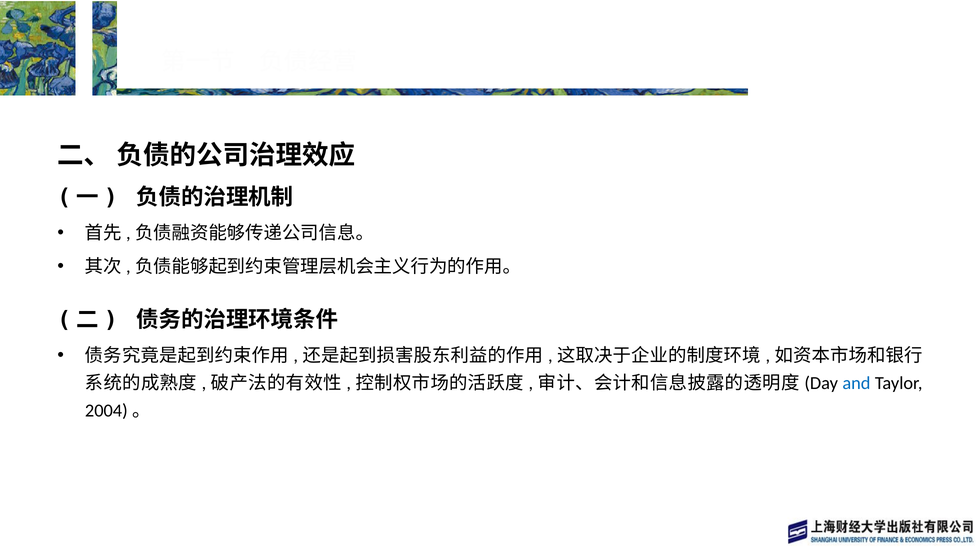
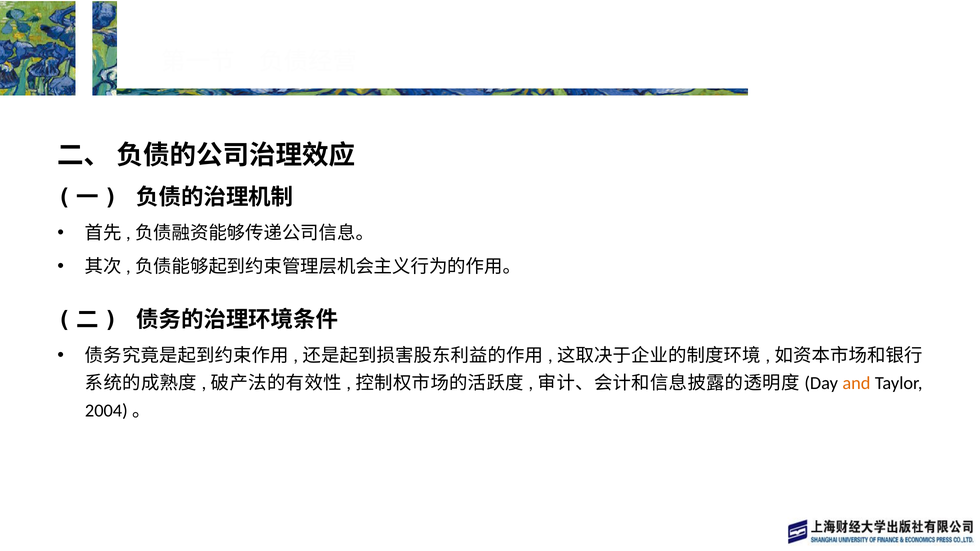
and colour: blue -> orange
